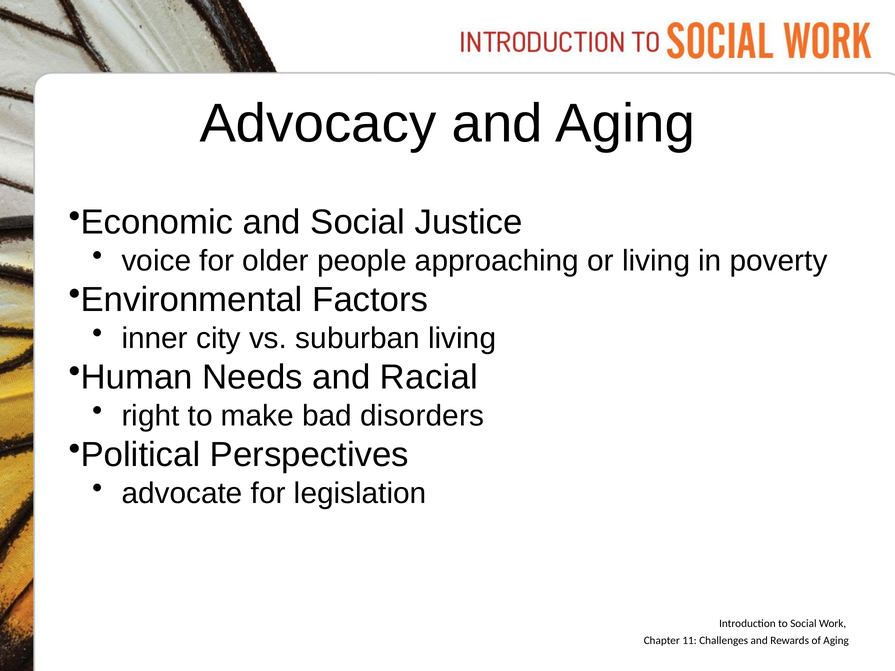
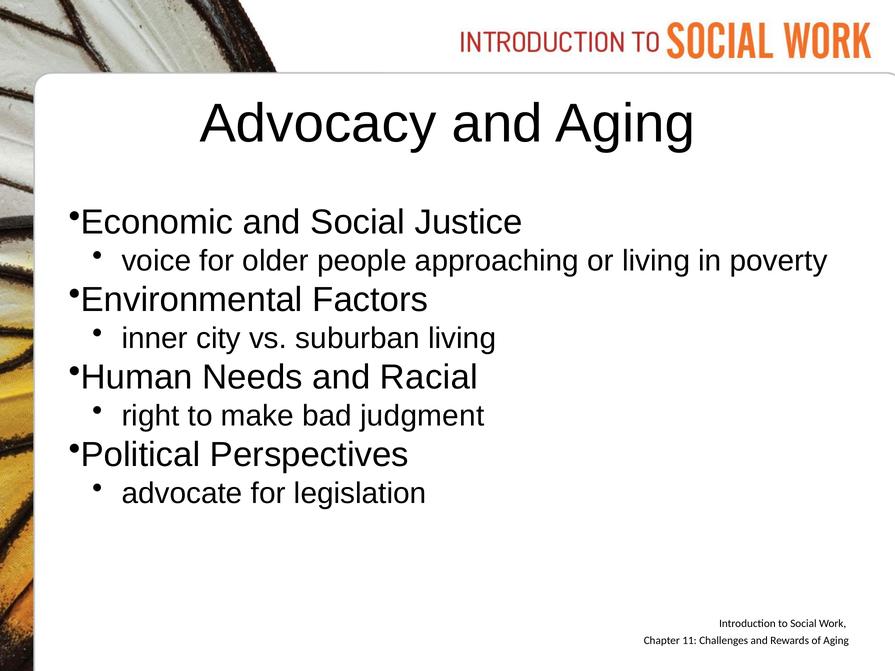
disorders: disorders -> judgment
